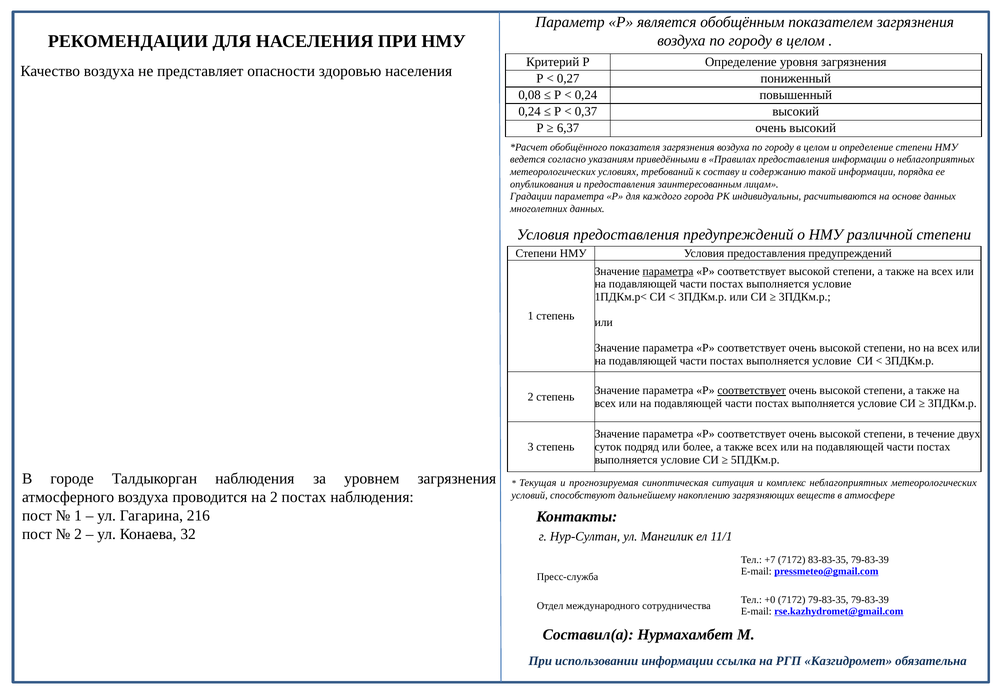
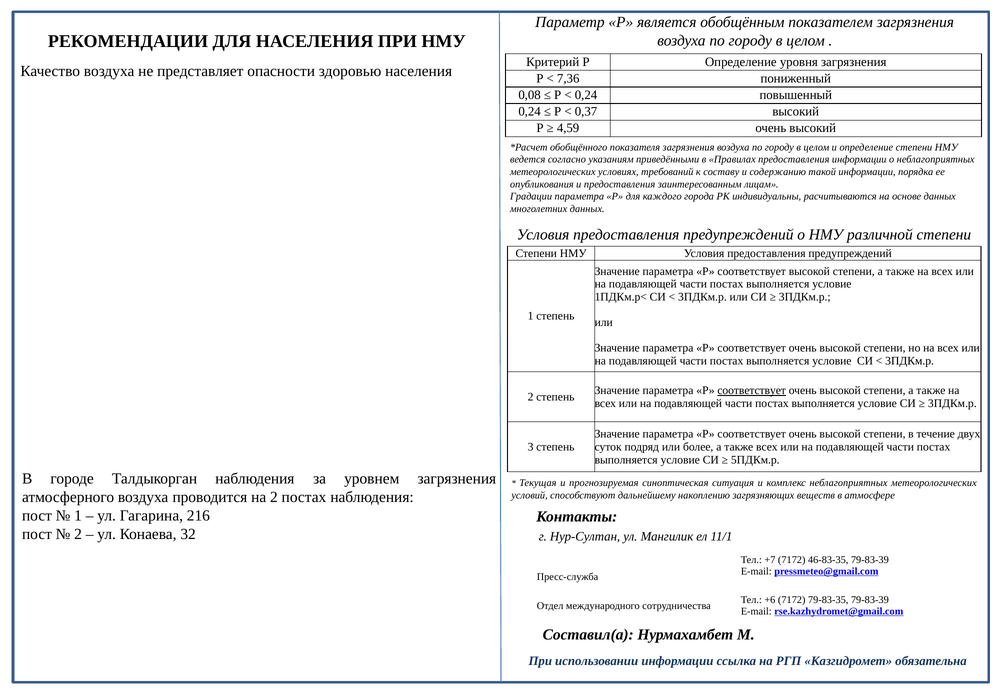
0,27: 0,27 -> 7,36
6,37: 6,37 -> 4,59
параметра at (668, 271) underline: present -> none
83-83-35: 83-83-35 -> 46-83-35
+0: +0 -> +6
